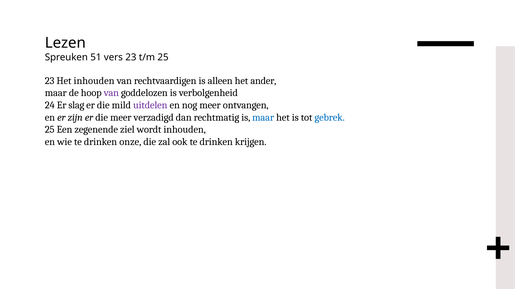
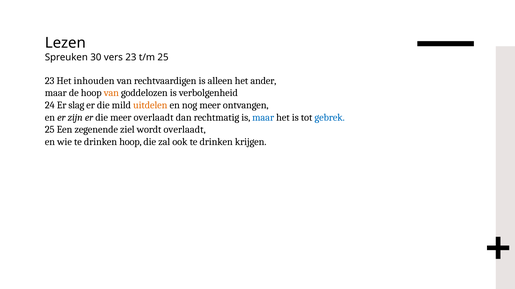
51: 51 -> 30
van at (111, 93) colour: purple -> orange
uitdelen colour: purple -> orange
meer verzadigd: verzadigd -> overlaadt
wordt inhouden: inhouden -> overlaadt
drinken onze: onze -> hoop
